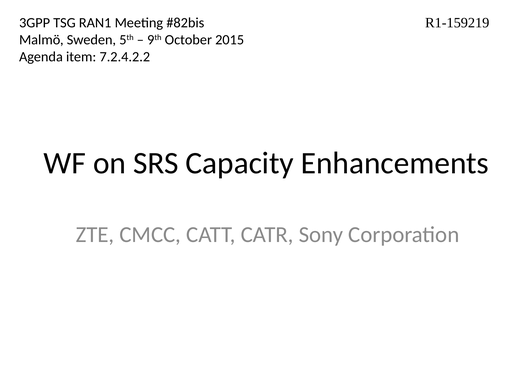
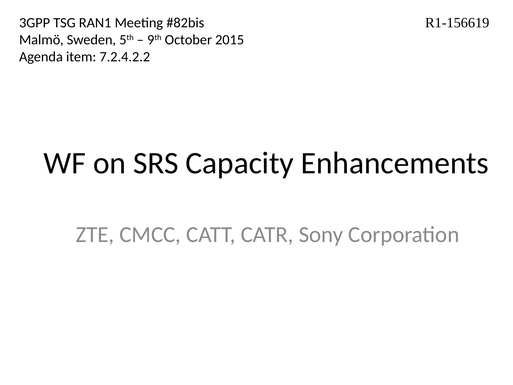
R1-159219: R1-159219 -> R1-156619
